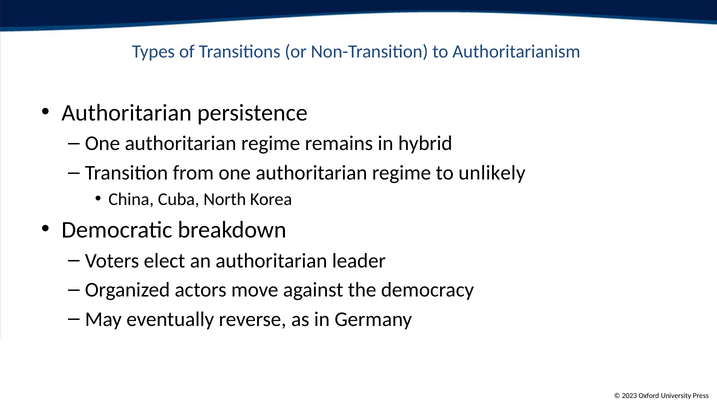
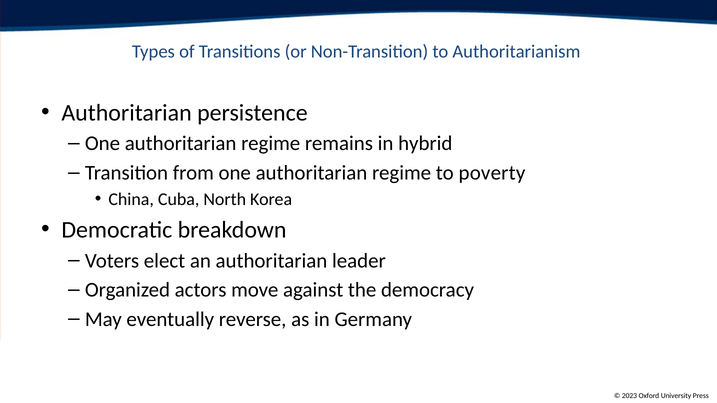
unlikely: unlikely -> poverty
